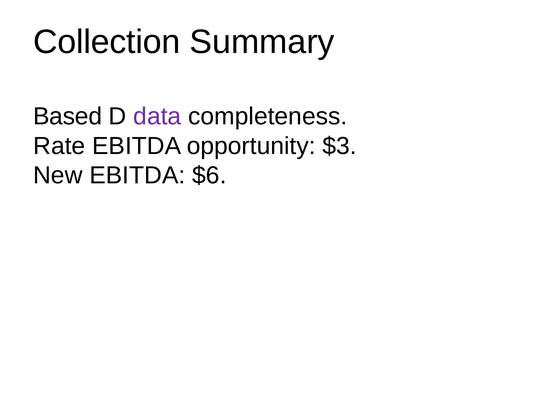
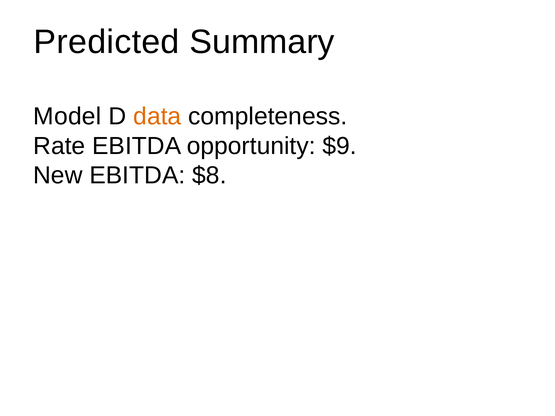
Collection: Collection -> Predicted
Based: Based -> Model
data colour: purple -> orange
$3: $3 -> $9
$6: $6 -> $8
